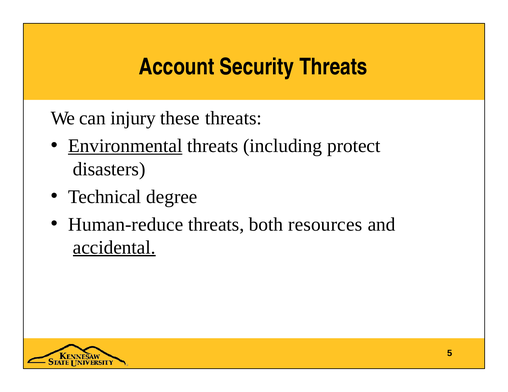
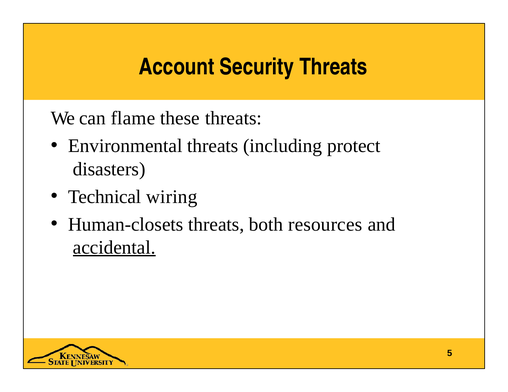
injury: injury -> flame
Environmental underline: present -> none
degree: degree -> wiring
Human-reduce: Human-reduce -> Human-closets
